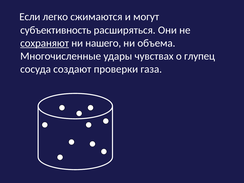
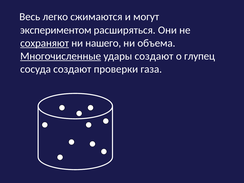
Если: Если -> Весь
субъективность: субъективность -> экспериментом
Многочисленные underline: none -> present
удары чувствах: чувствах -> создают
